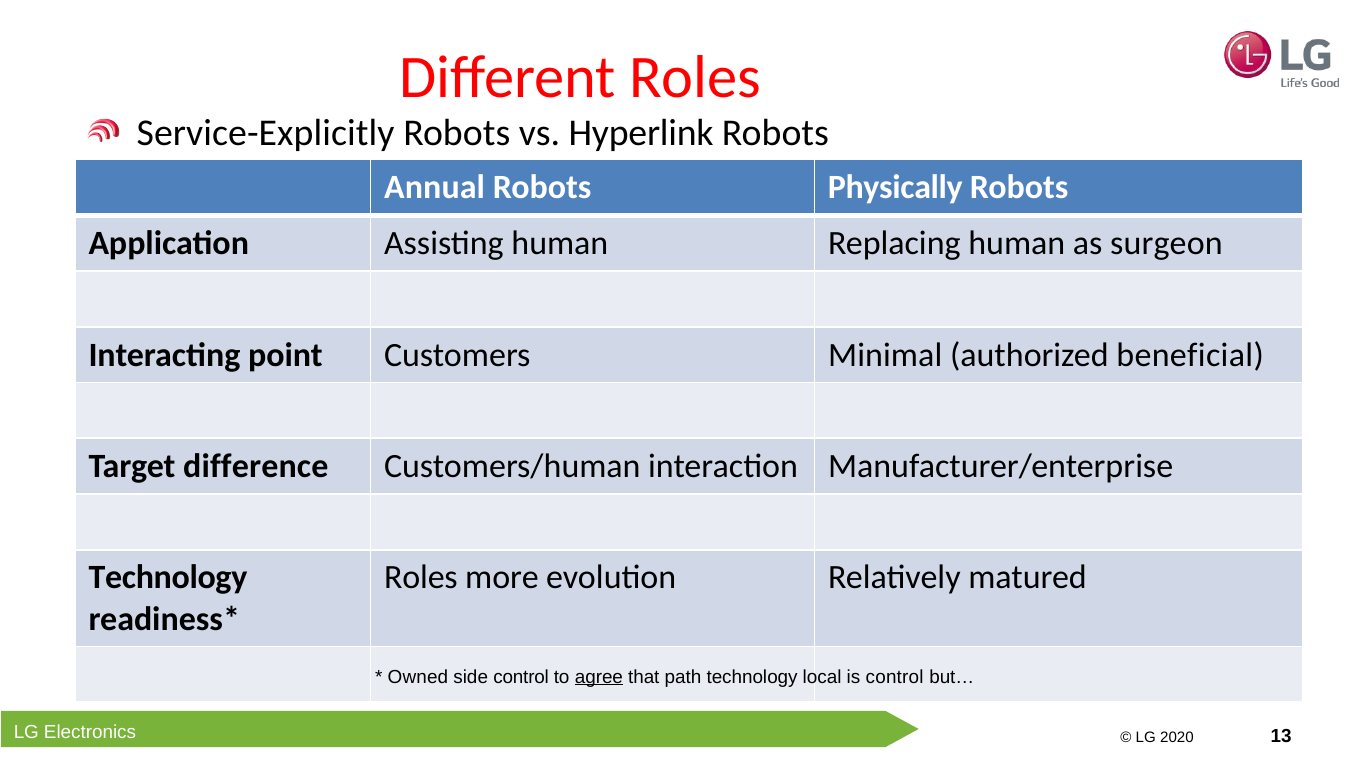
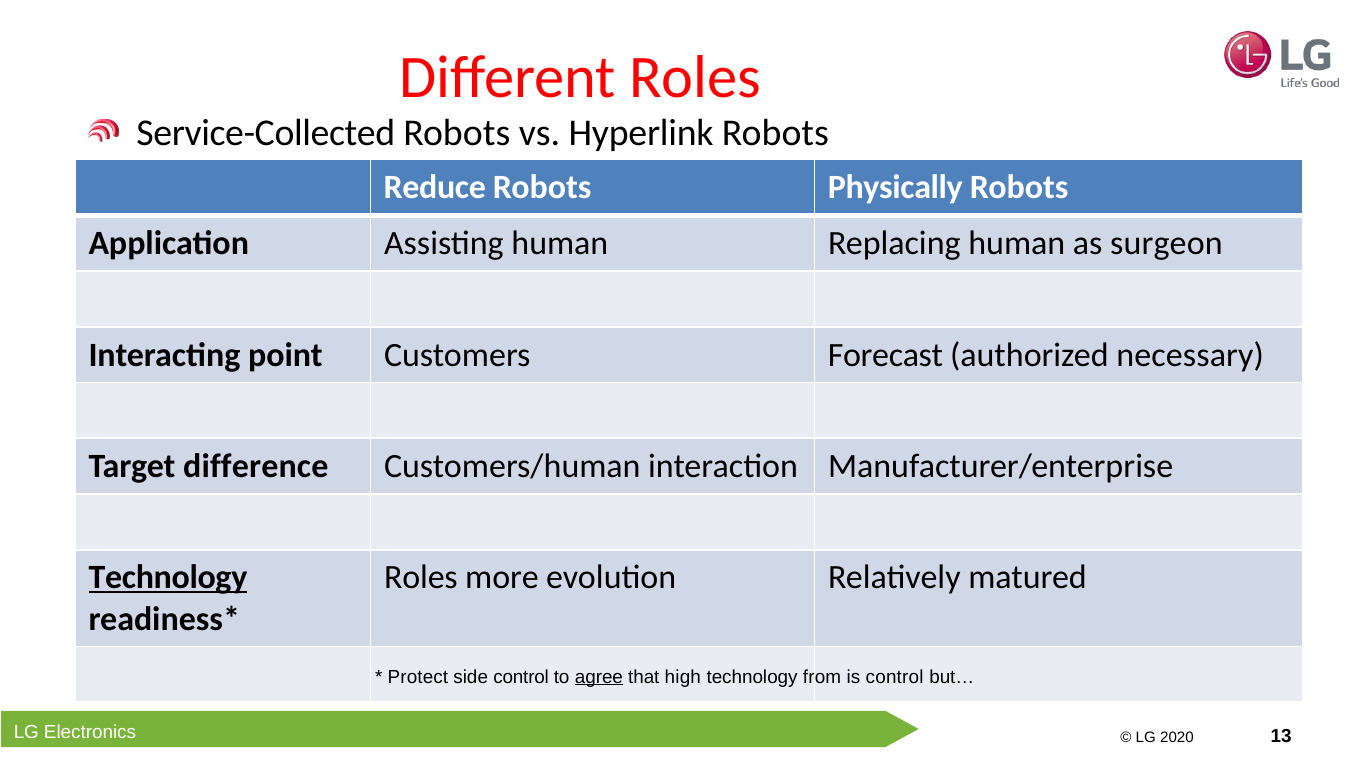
Service-Explicitly: Service-Explicitly -> Service-Collected
Annual: Annual -> Reduce
Minimal: Minimal -> Forecast
beneficial: beneficial -> necessary
Technology at (168, 578) underline: none -> present
Owned: Owned -> Protect
path: path -> high
local: local -> from
